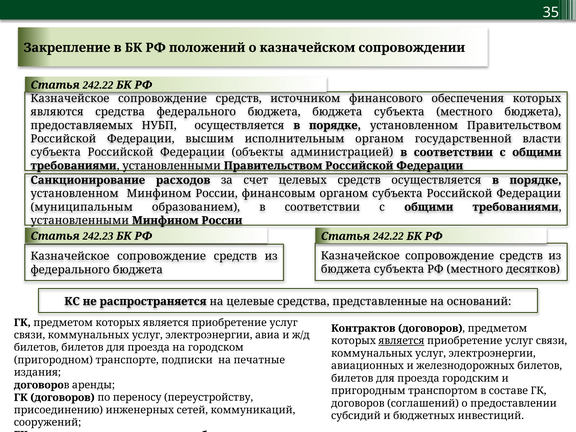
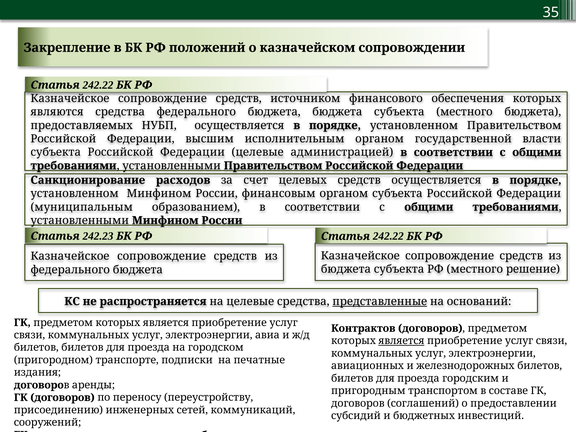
Федерации объекты: объекты -> целевые
десятков: десятков -> решение
представленные underline: none -> present
